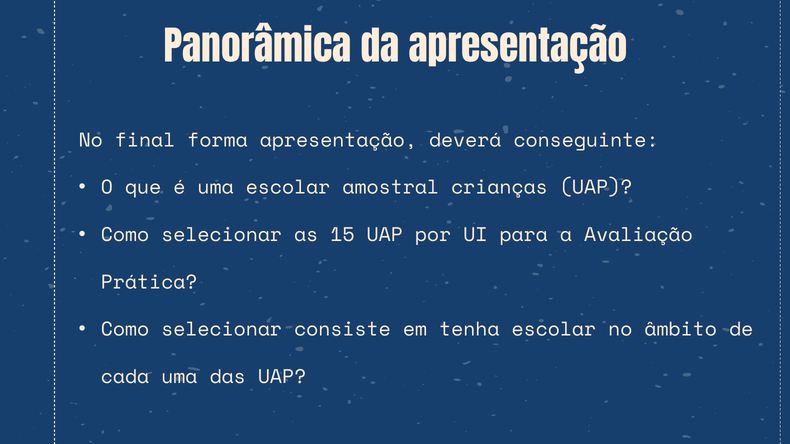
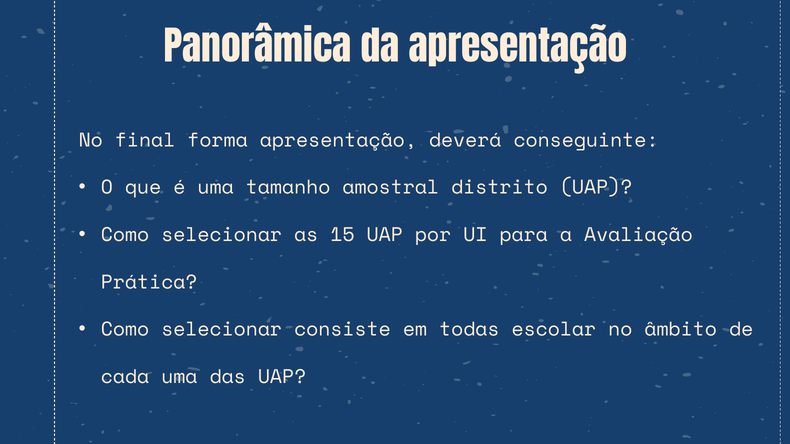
uma escolar: escolar -> tamanho
crianças: crianças -> distrito
tenha: tenha -> todas
